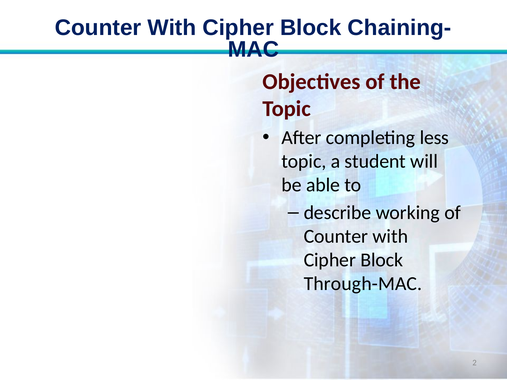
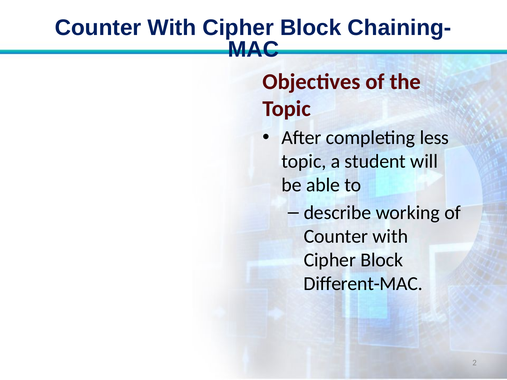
Through-MAC: Through-MAC -> Different-MAC
